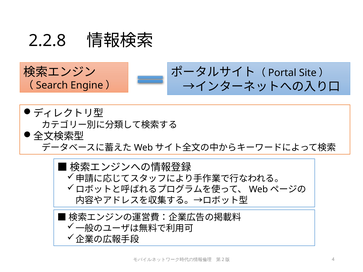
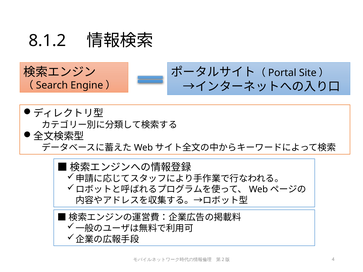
2.2.8: 2.2.8 -> 8.1.2
